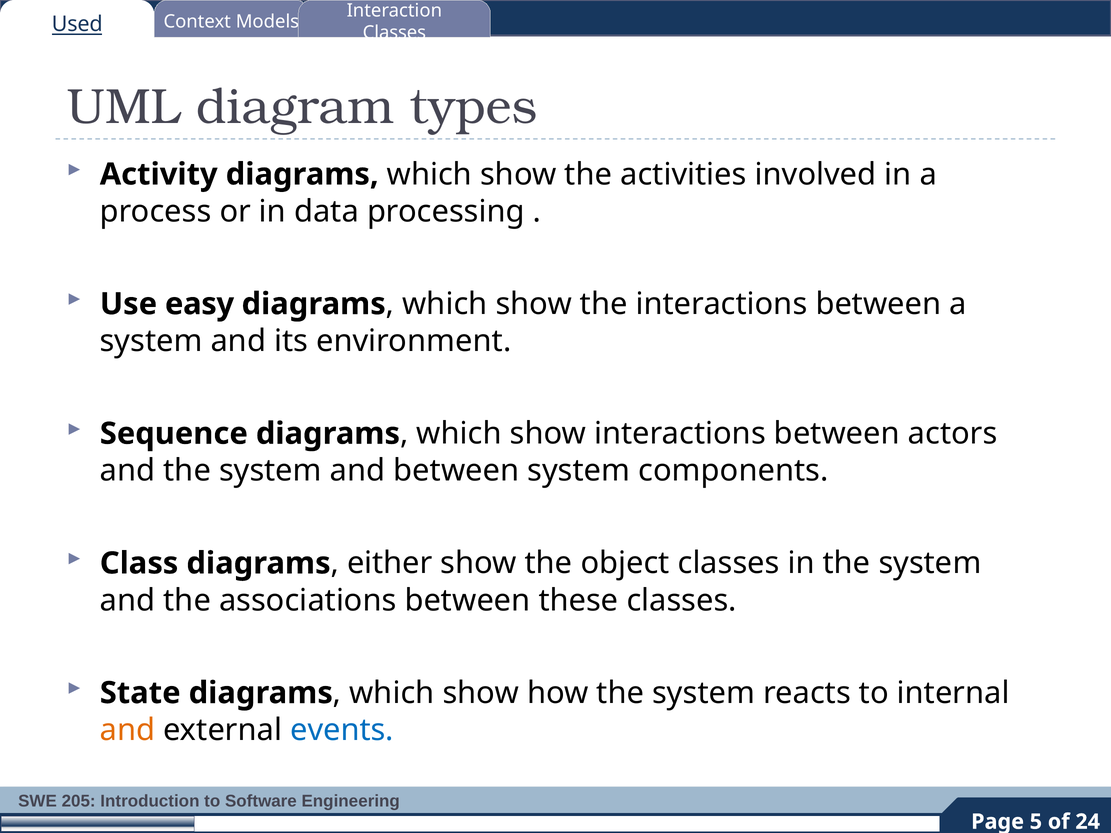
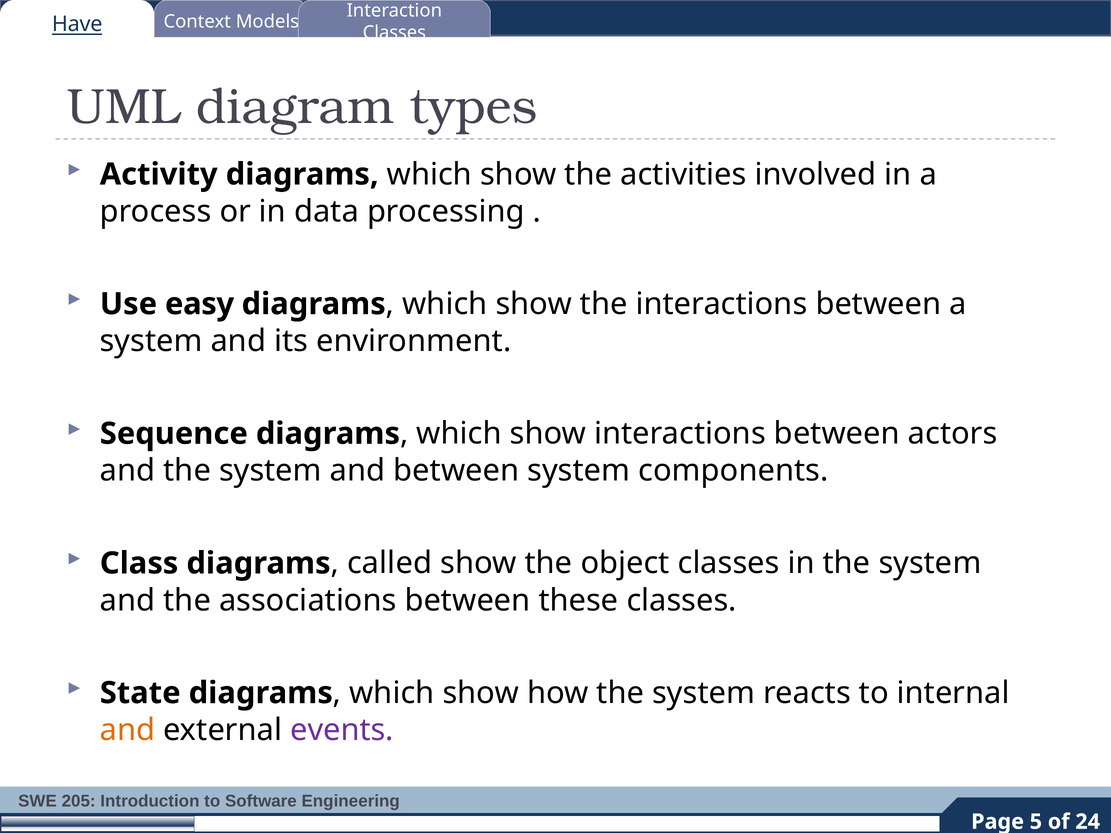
Used: Used -> Have
either: either -> called
events colour: blue -> purple
